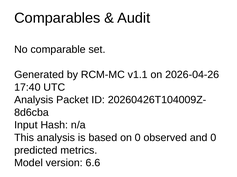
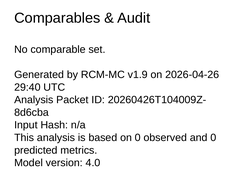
v1.1: v1.1 -> v1.9
17:40: 17:40 -> 29:40
6.6: 6.6 -> 4.0
